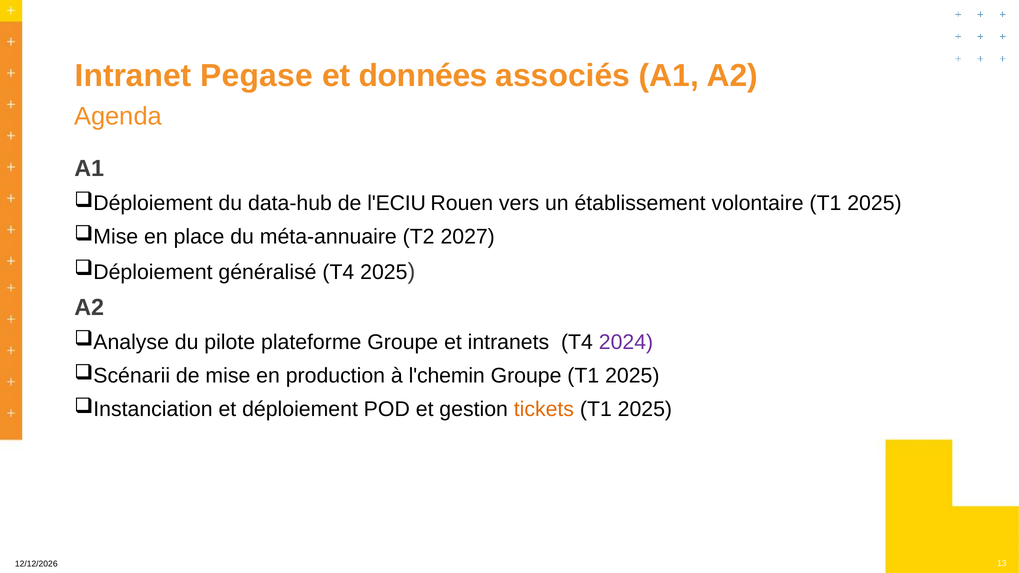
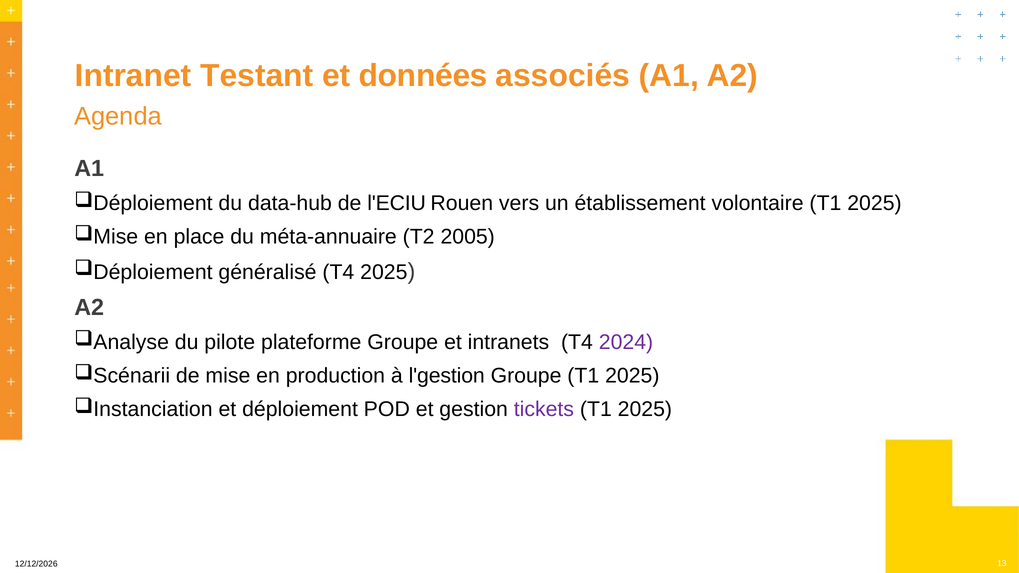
Pegase: Pegase -> Testant
2027: 2027 -> 2005
l'chemin: l'chemin -> l'gestion
tickets colour: orange -> purple
